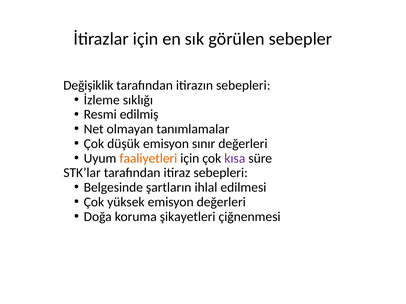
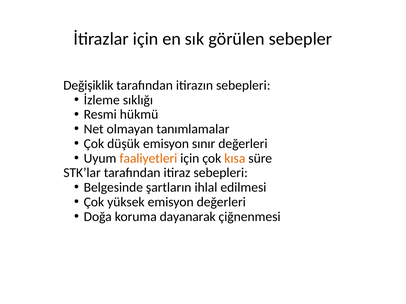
edilmiş: edilmiş -> hükmü
kısa colour: purple -> orange
şikayetleri: şikayetleri -> dayanarak
